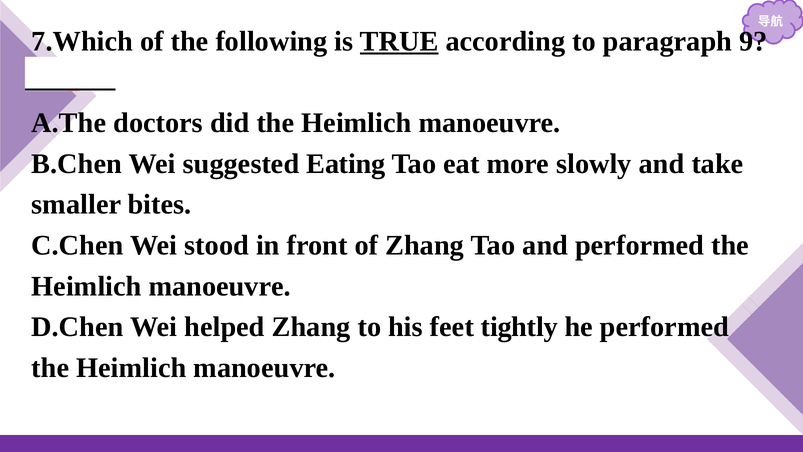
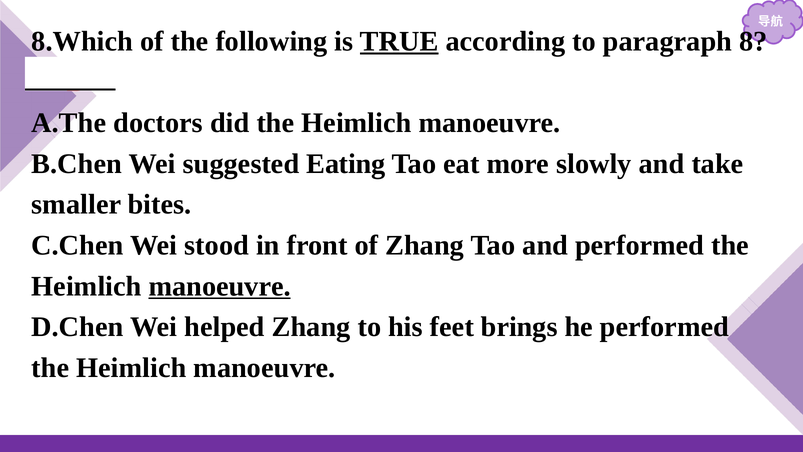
7.Which: 7.Which -> 8.Which
9: 9 -> 8
manoeuvre at (220, 286) underline: none -> present
tightly: tightly -> brings
